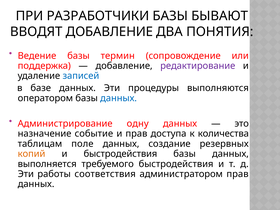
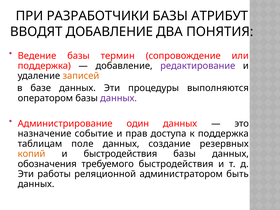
БЫВАЮТ: БЫВАЮТ -> АТРИБУТ
записей colour: blue -> orange
данных at (119, 98) colour: blue -> purple
одну: одну -> один
к количества: количества -> поддержка
выполняется: выполняется -> обозначения
соответствия: соответствия -> реляционной
администратором прав: прав -> быть
